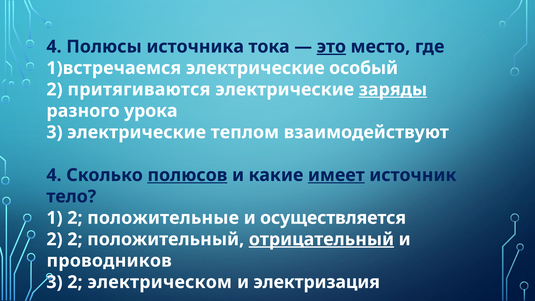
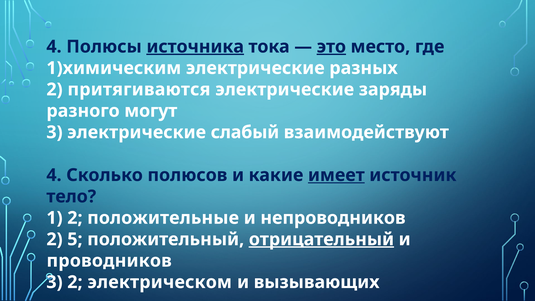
источника underline: none -> present
1)встречаемся: 1)встречаемся -> 1)химическим
особый: особый -> разных
заряды underline: present -> none
урока: урока -> могут
теплом: теплом -> слабый
полюсов underline: present -> none
осуществляется: осуществляется -> непроводников
2 2: 2 -> 5
электризация: электризация -> вызывающих
